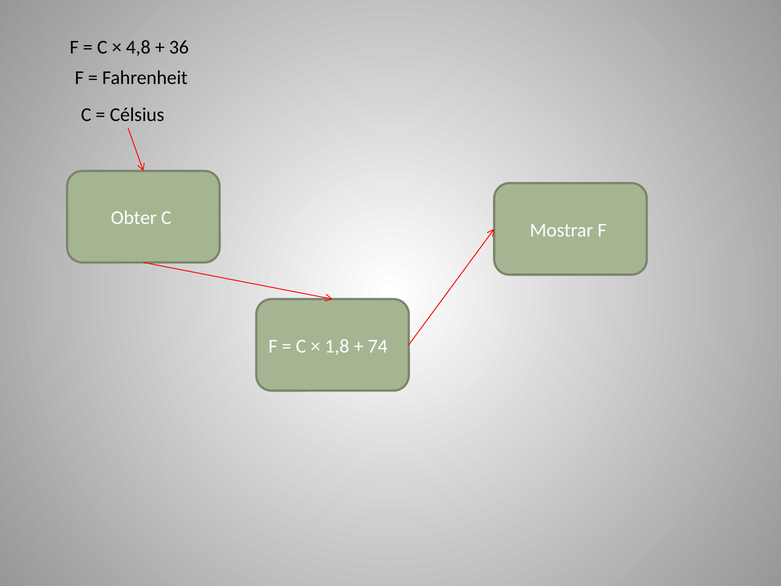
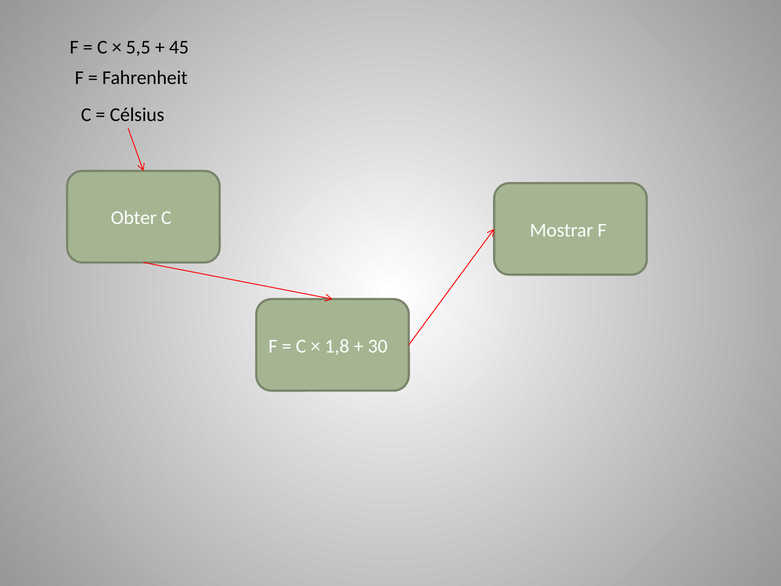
4,8: 4,8 -> 5,5
36: 36 -> 45
74: 74 -> 30
